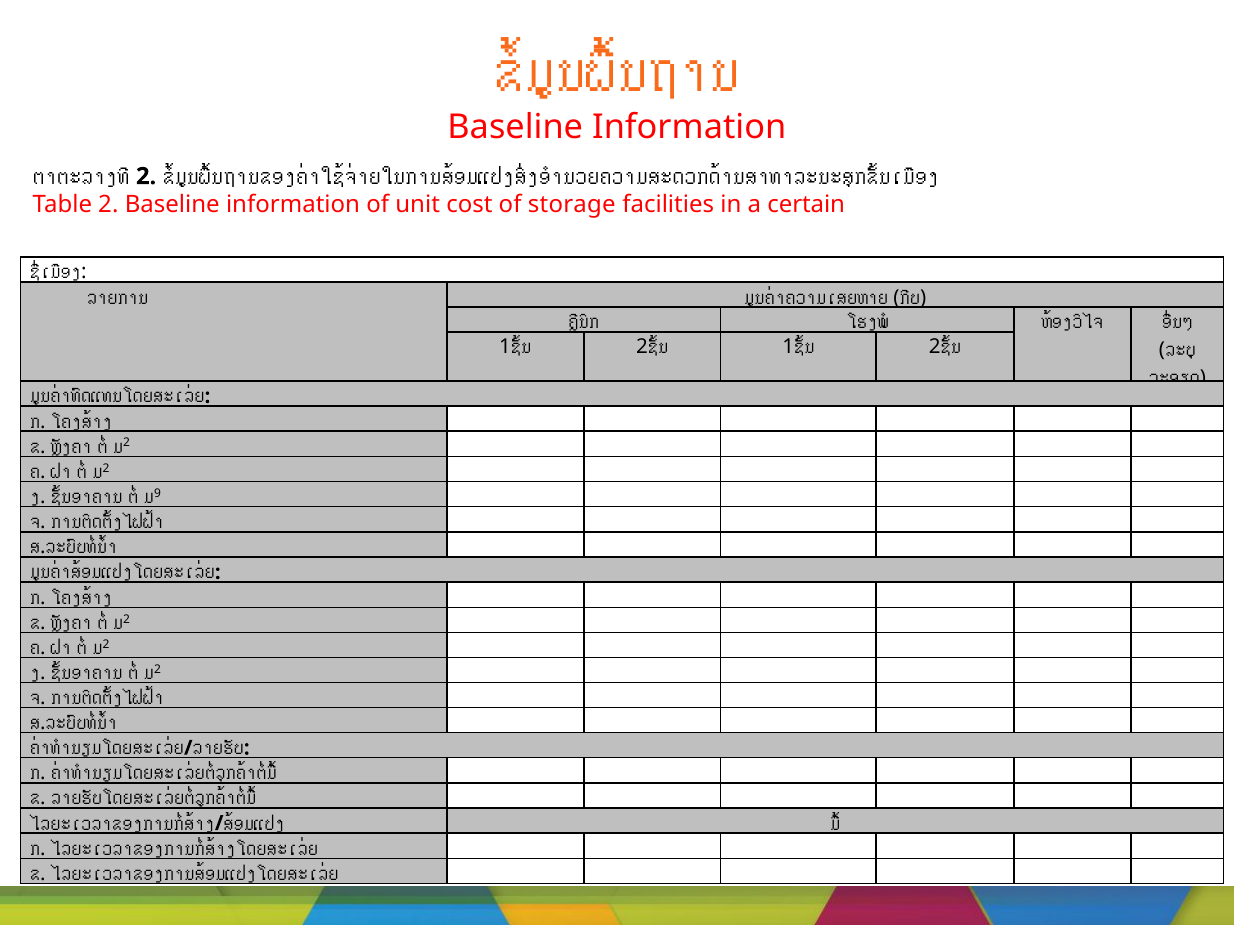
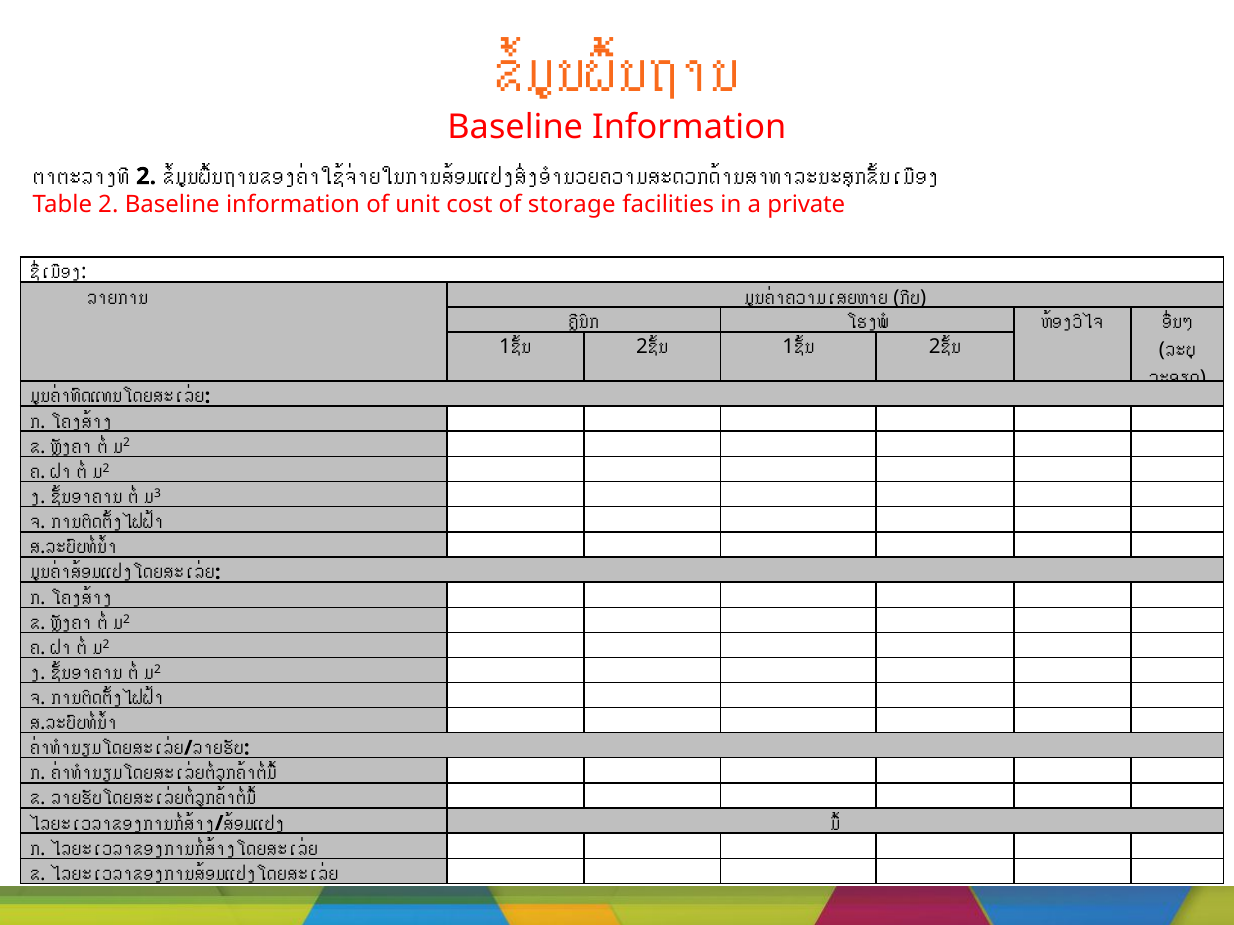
certain: certain -> private
9: 9 -> 3
